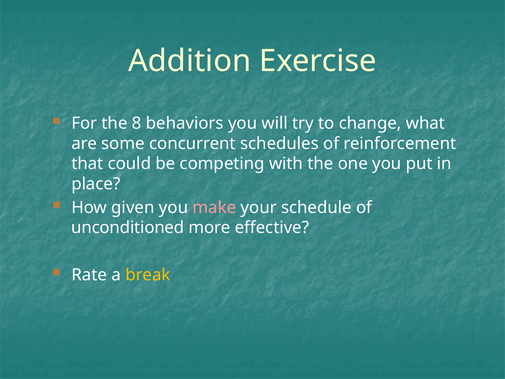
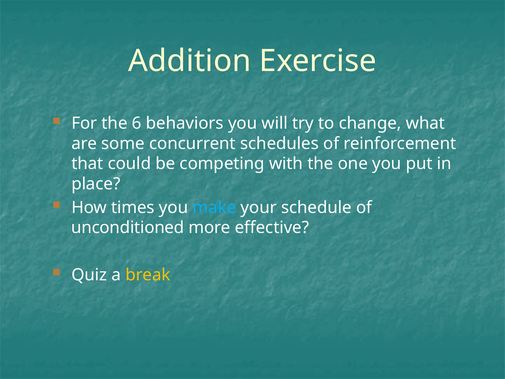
8: 8 -> 6
given: given -> times
make colour: pink -> light blue
Rate: Rate -> Quiz
